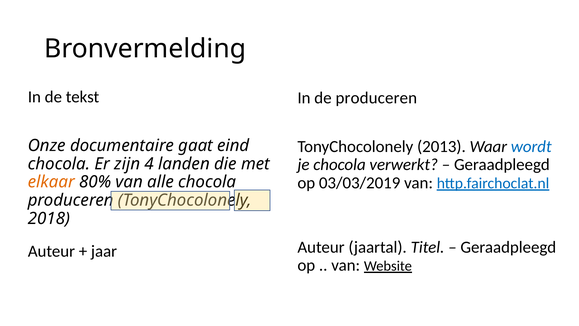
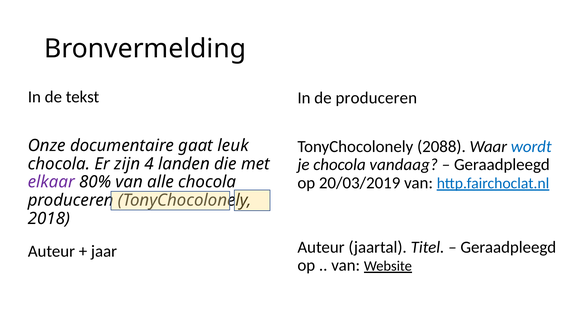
2013: 2013 -> 2088
eind: eind -> leuk
verwerkt: verwerkt -> vandaag
03/03/2019: 03/03/2019 -> 20/03/2019
elkaar colour: orange -> purple
